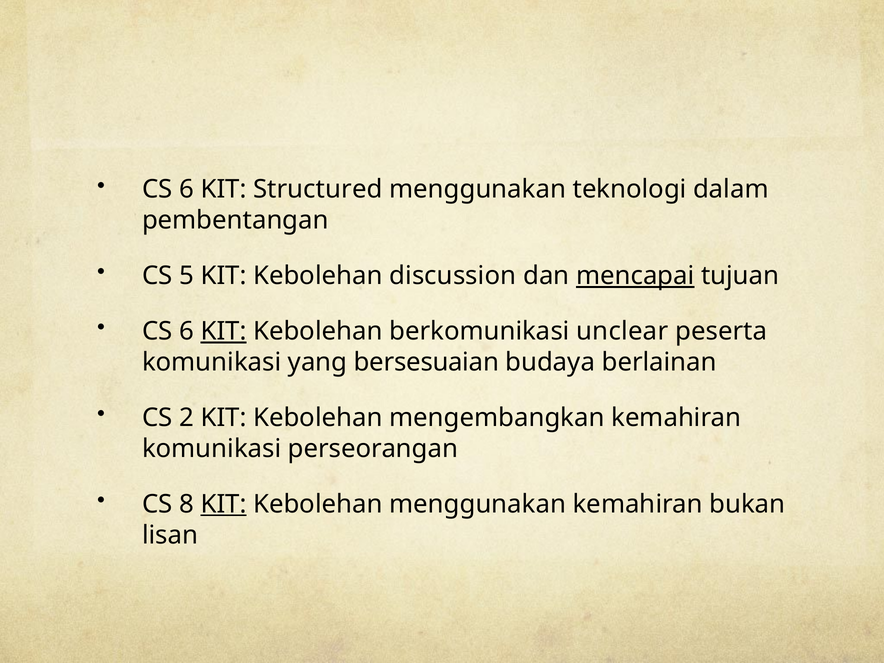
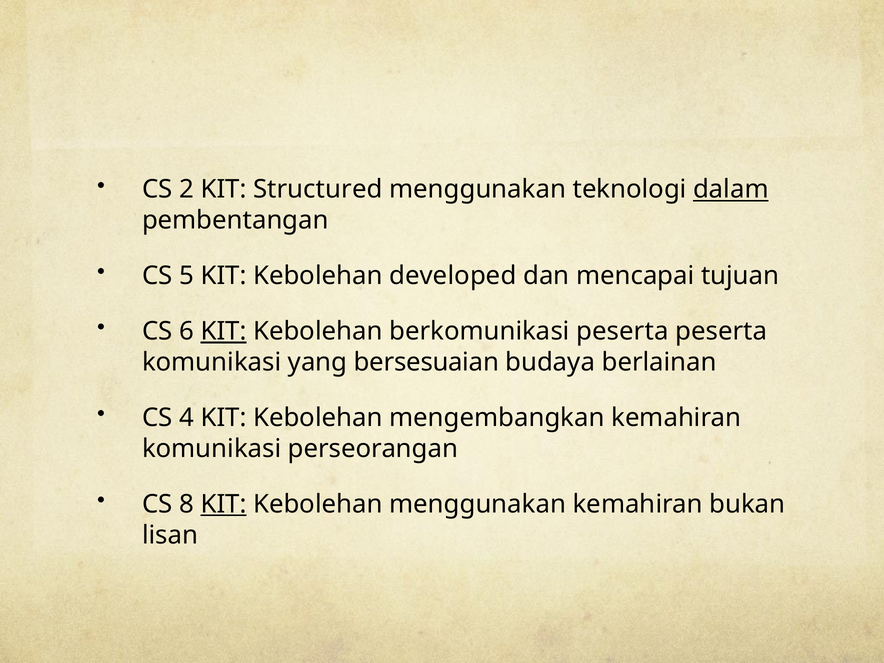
6 at (187, 189): 6 -> 2
dalam underline: none -> present
discussion: discussion -> developed
mencapai underline: present -> none
berkomunikasi unclear: unclear -> peserta
2: 2 -> 4
